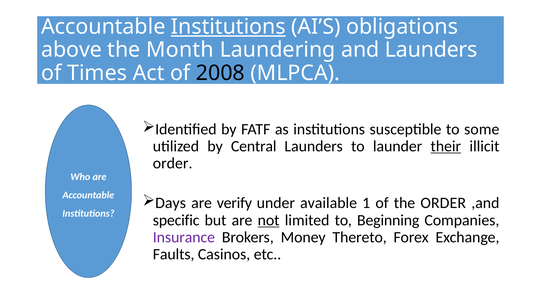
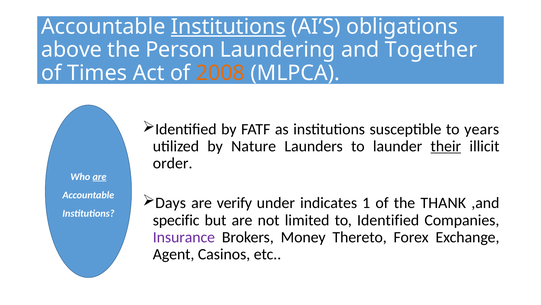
Month: Month -> Person
and Launders: Launders -> Together
2008 colour: black -> orange
some: some -> years
Central: Central -> Nature
are at (99, 176) underline: none -> present
available: available -> indicates
the ORDER: ORDER -> THANK
not underline: present -> none
to Beginning: Beginning -> Identified
Faults: Faults -> Agent
